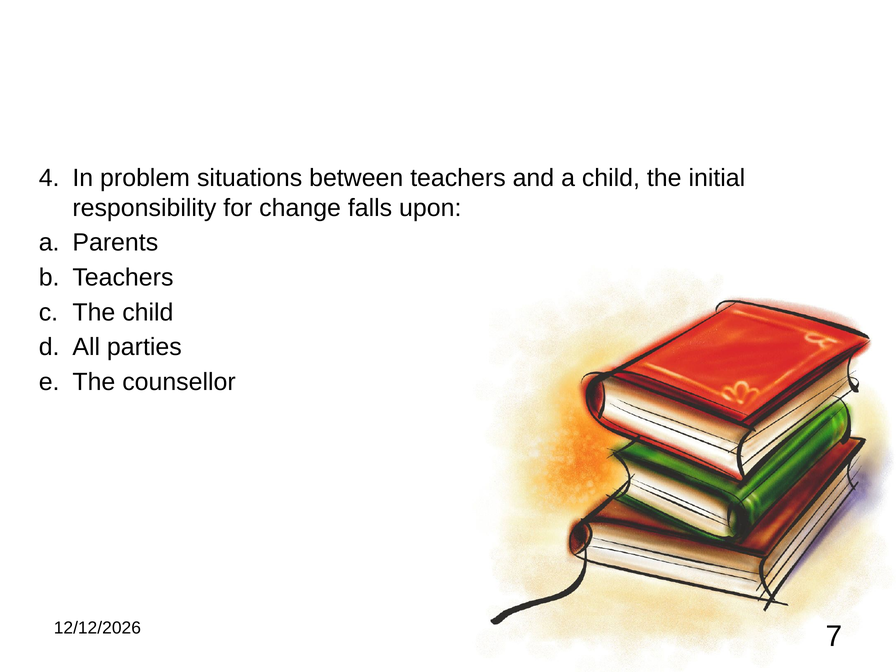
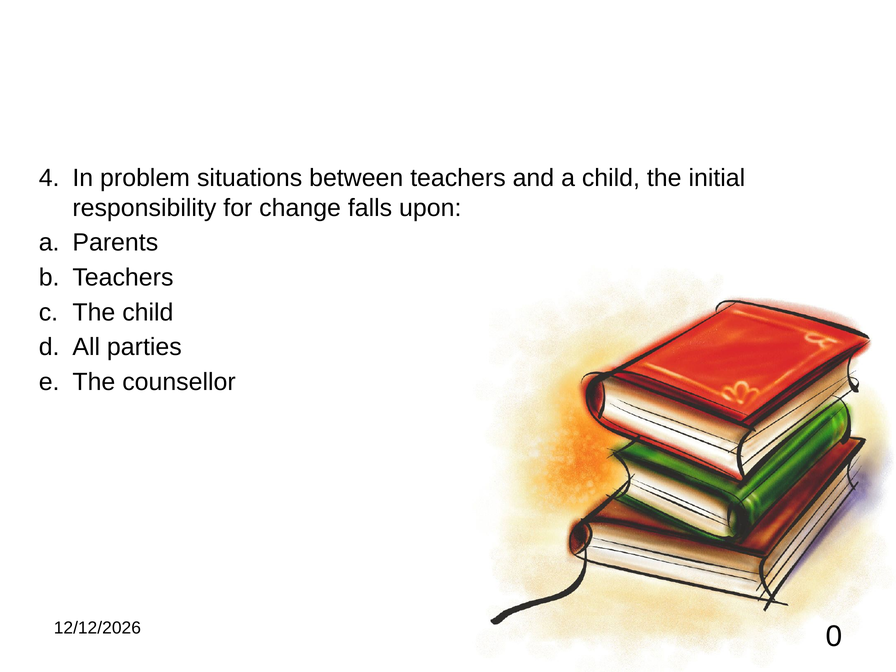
7: 7 -> 0
